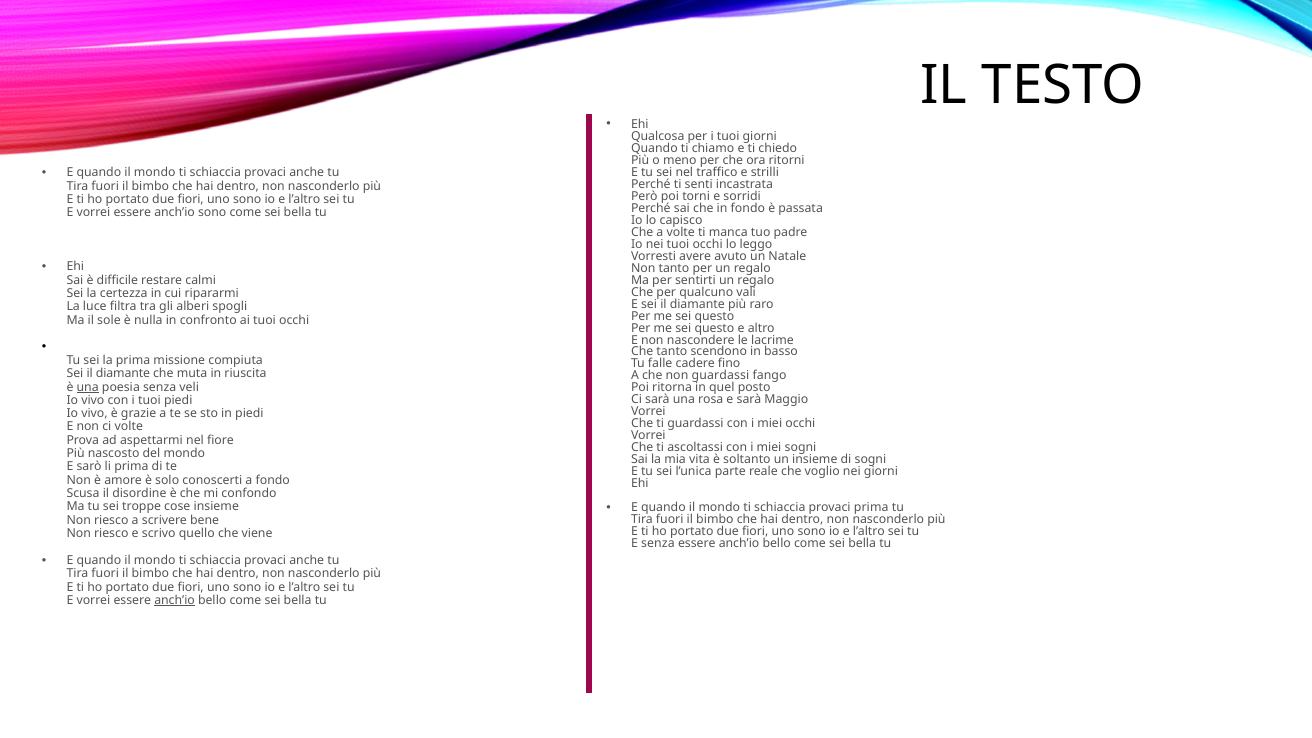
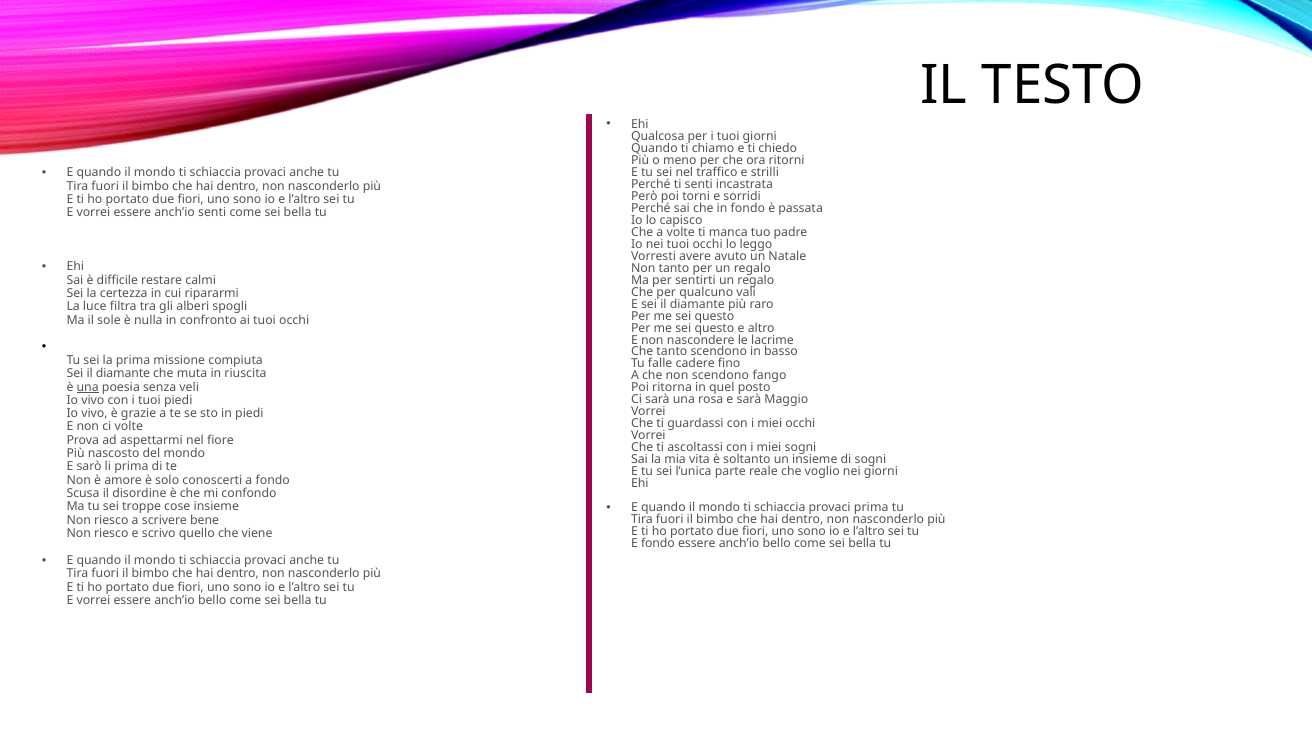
anch’io sono: sono -> senti
non guardassi: guardassi -> scendono
E senza: senza -> fondo
anch’io at (175, 601) underline: present -> none
